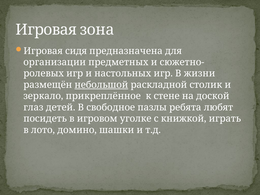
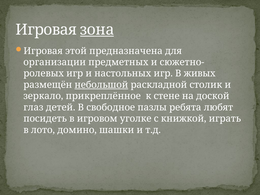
зона underline: none -> present
сидя: сидя -> этой
жизни: жизни -> живых
